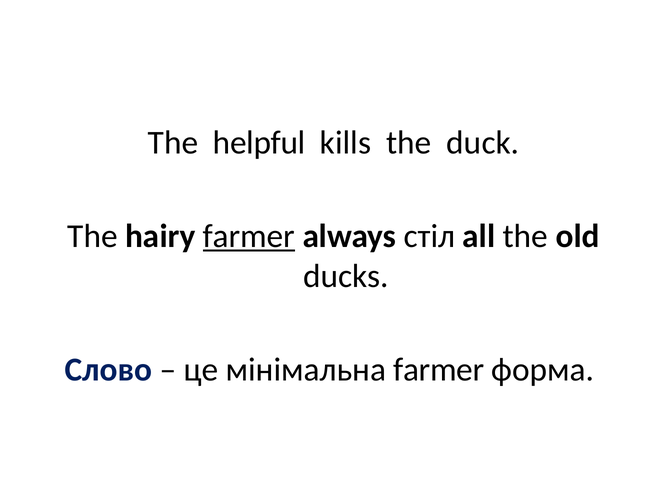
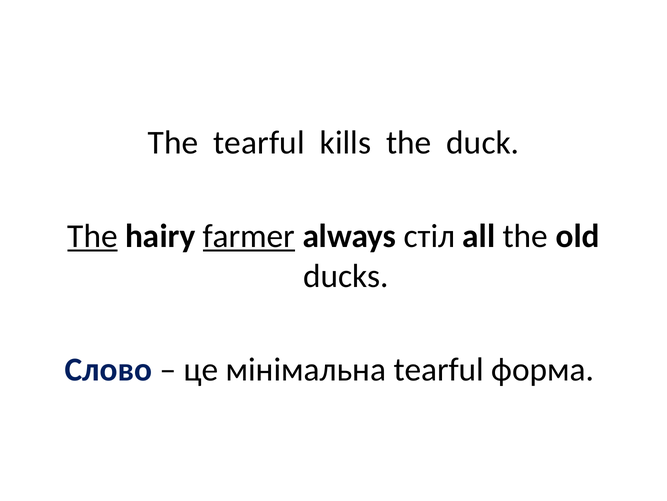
The helpful: helpful -> tearful
The at (93, 236) underline: none -> present
мінімальна farmer: farmer -> tearful
